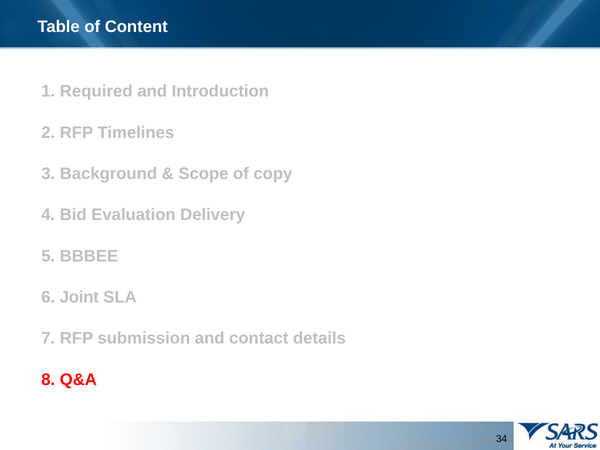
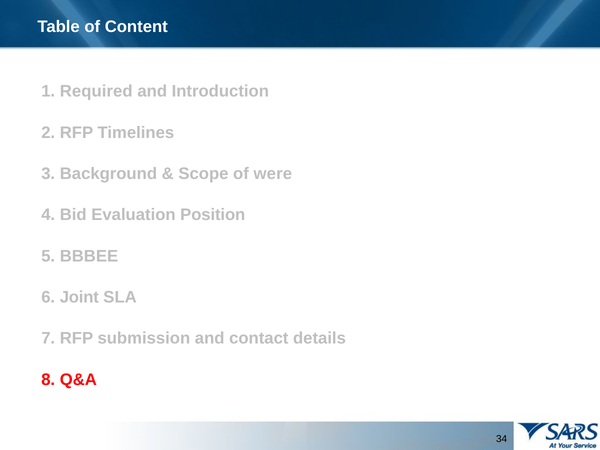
copy: copy -> were
Delivery: Delivery -> Position
